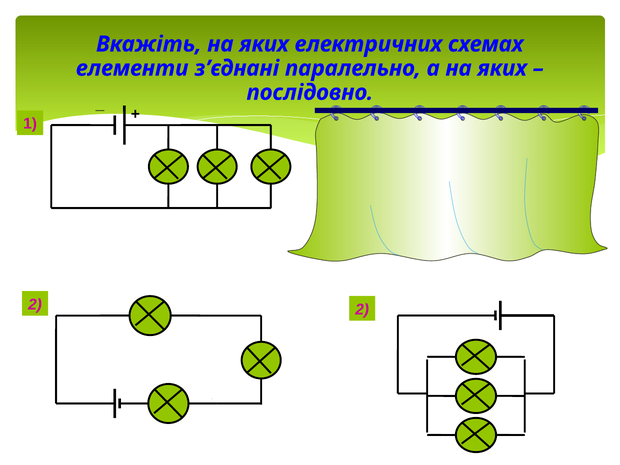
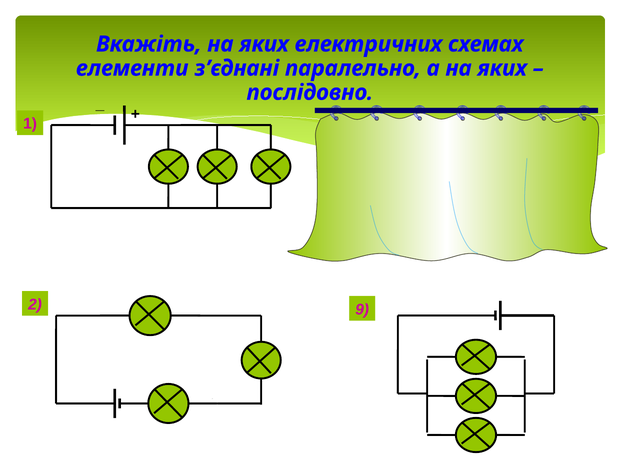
2 2: 2 -> 9
